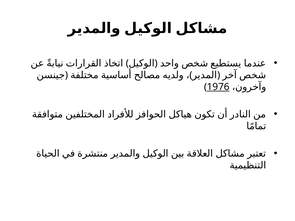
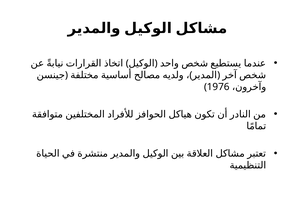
1976 underline: present -> none
